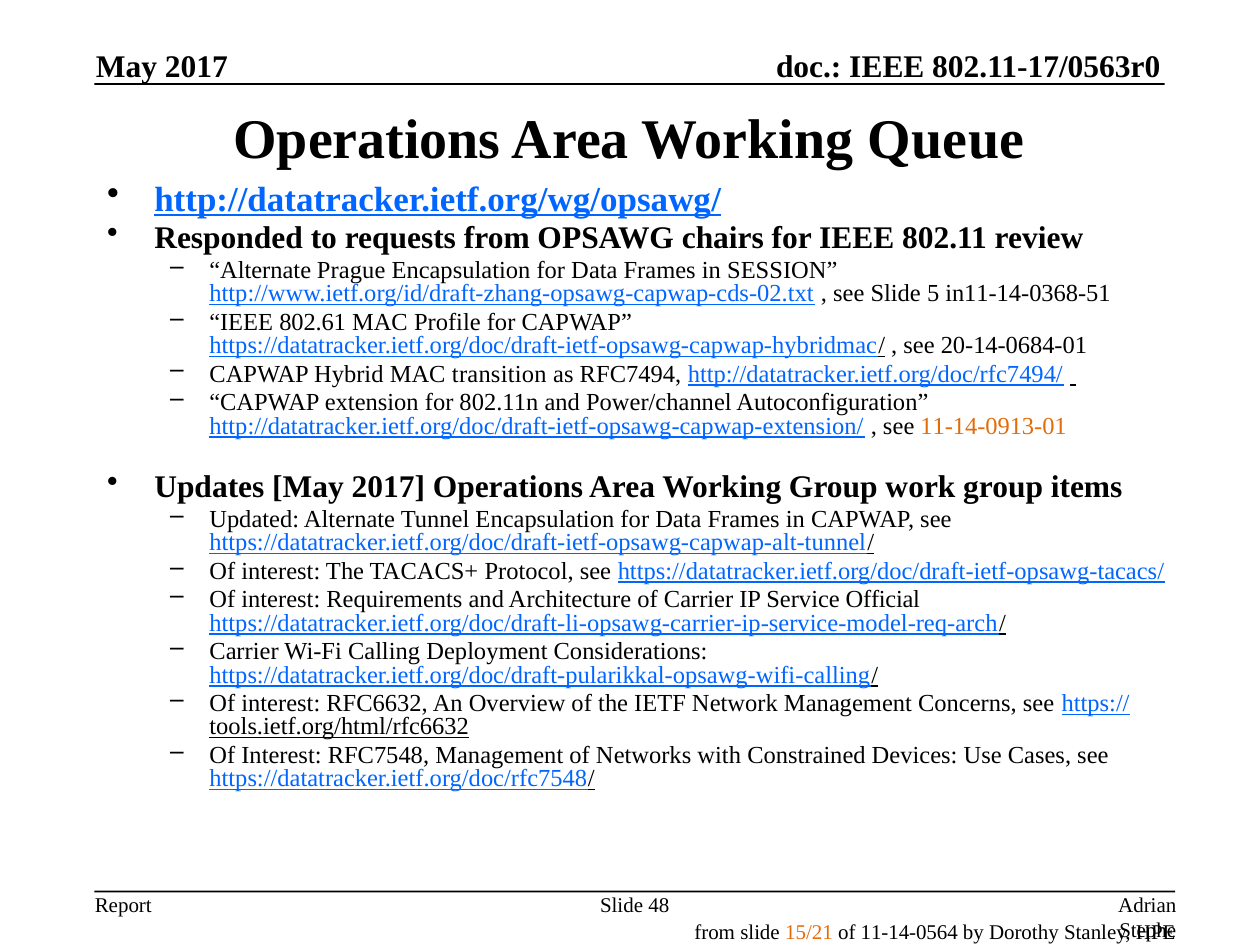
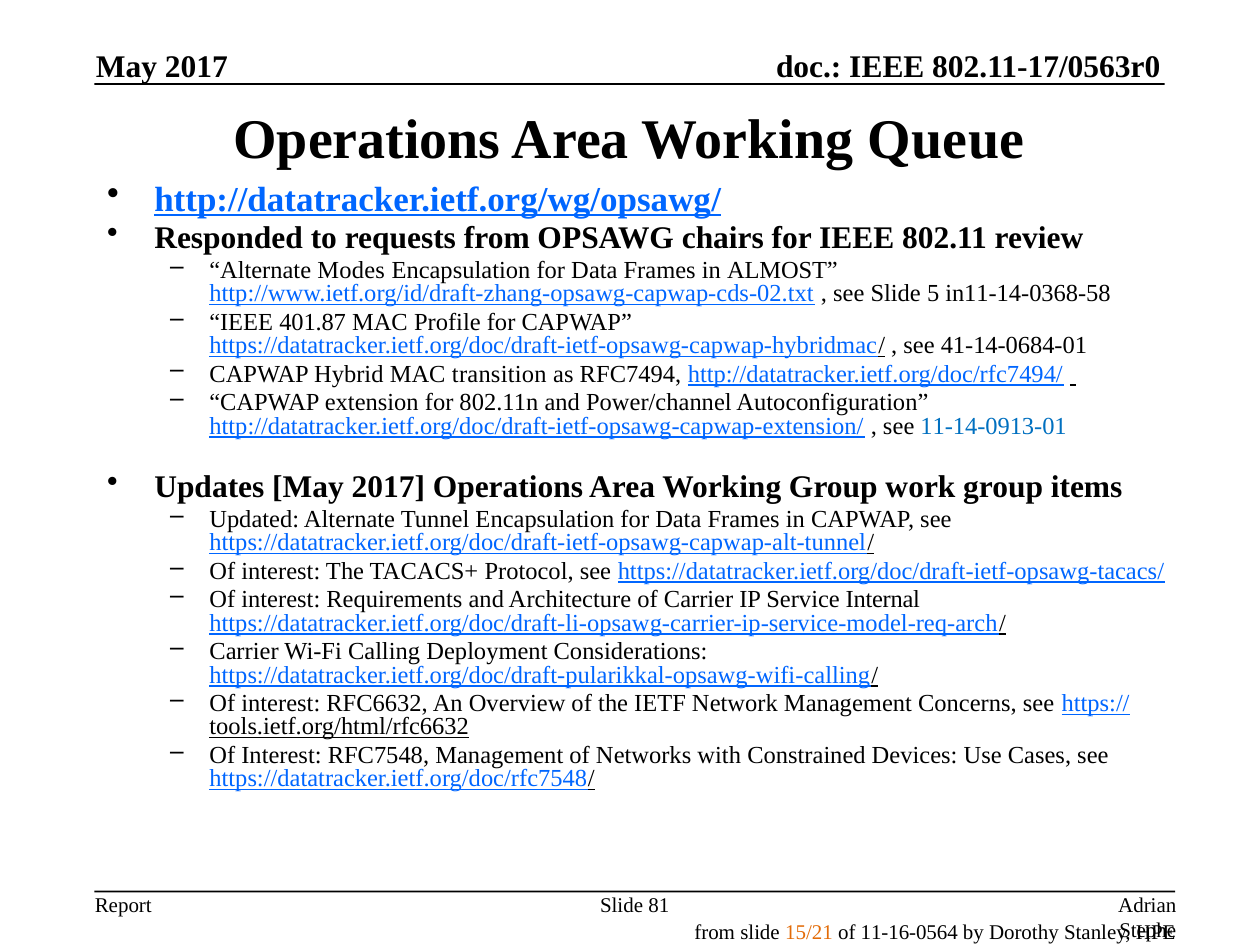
Prague: Prague -> Modes
SESSION: SESSION -> ALMOST
in11-14-0368-51: in11-14-0368-51 -> in11-14-0368-58
802.61: 802.61 -> 401.87
20-14-0684-01: 20-14-0684-01 -> 41-14-0684-01
11-14-0913-01 colour: orange -> blue
Official: Official -> Internal
48: 48 -> 81
11-14-0564: 11-14-0564 -> 11-16-0564
